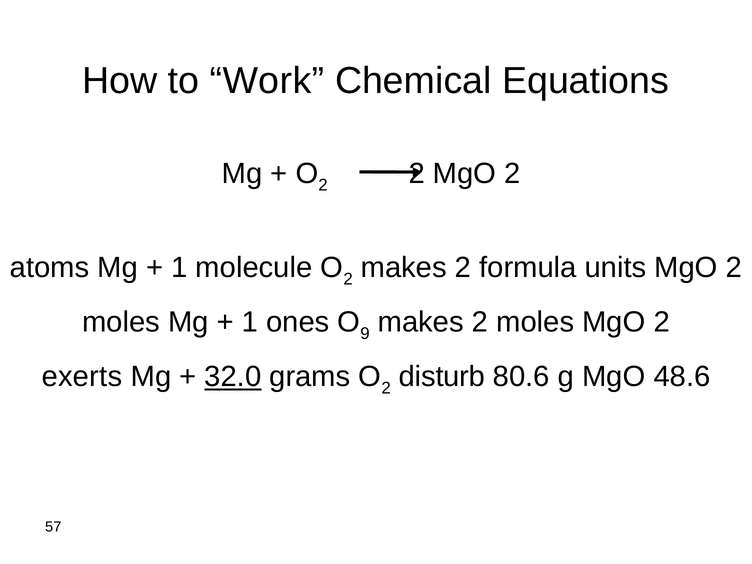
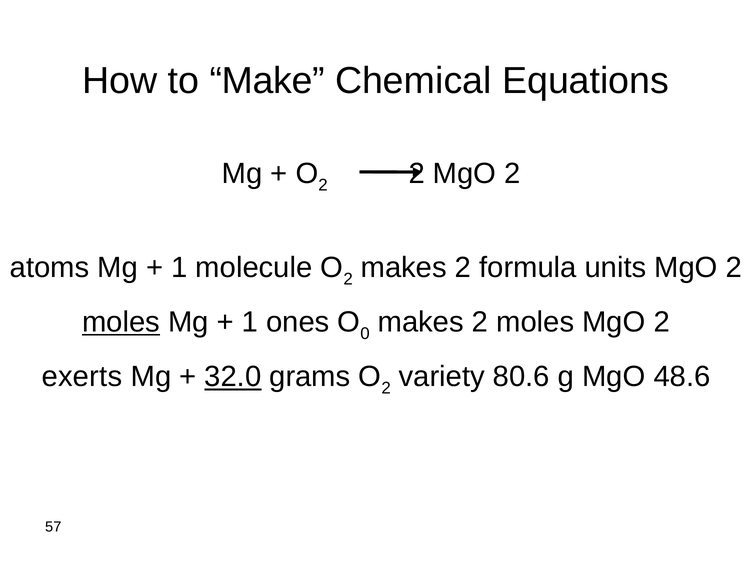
Work: Work -> Make
moles at (121, 322) underline: none -> present
9: 9 -> 0
disturb: disturb -> variety
